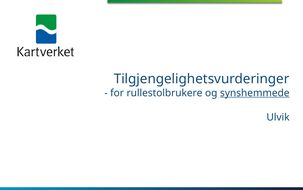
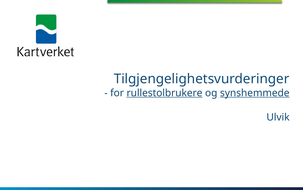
rullestolbrukere underline: none -> present
